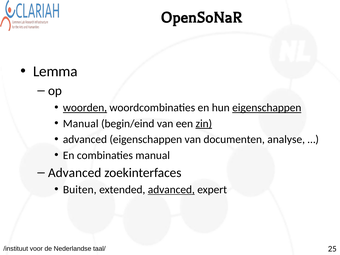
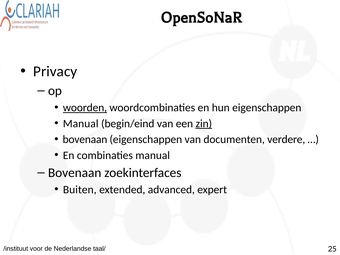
Lemma: Lemma -> Privacy
eigenschappen at (267, 108) underline: present -> none
advanced at (85, 139): advanced -> bovenaan
analyse: analyse -> verdere
Advanced at (75, 173): Advanced -> Bovenaan
advanced at (171, 190) underline: present -> none
